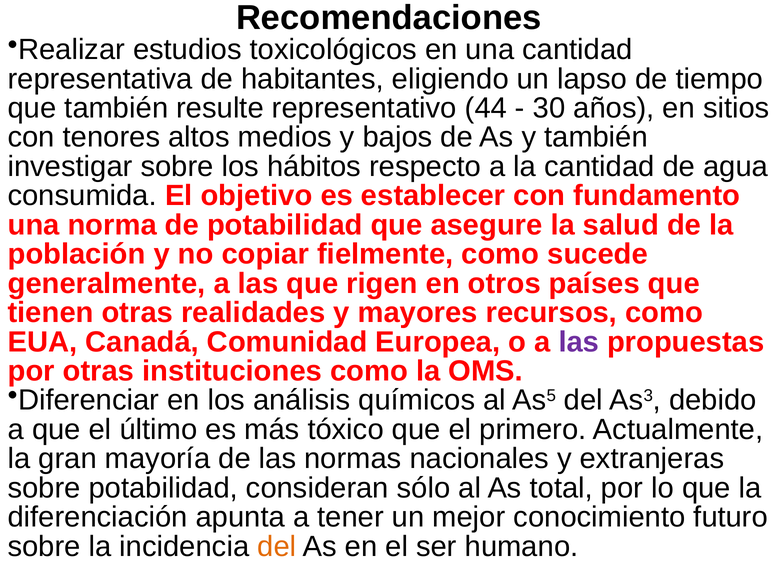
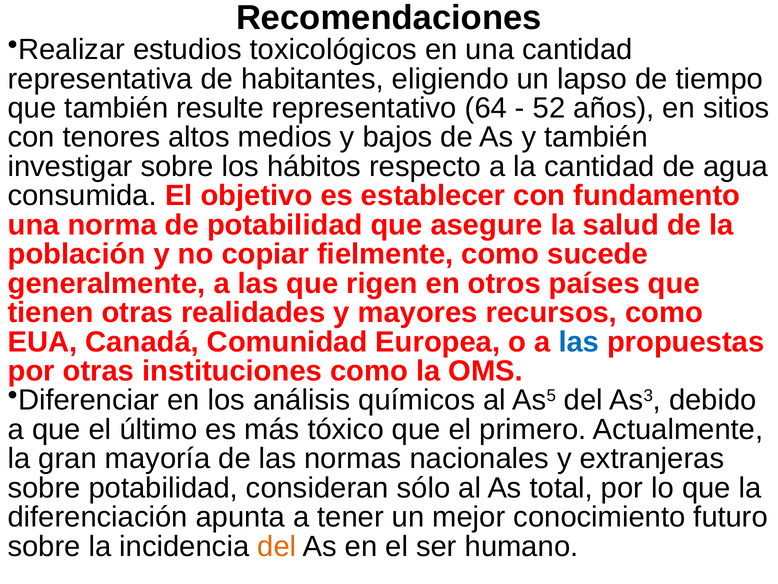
44: 44 -> 64
30: 30 -> 52
las at (579, 342) colour: purple -> blue
